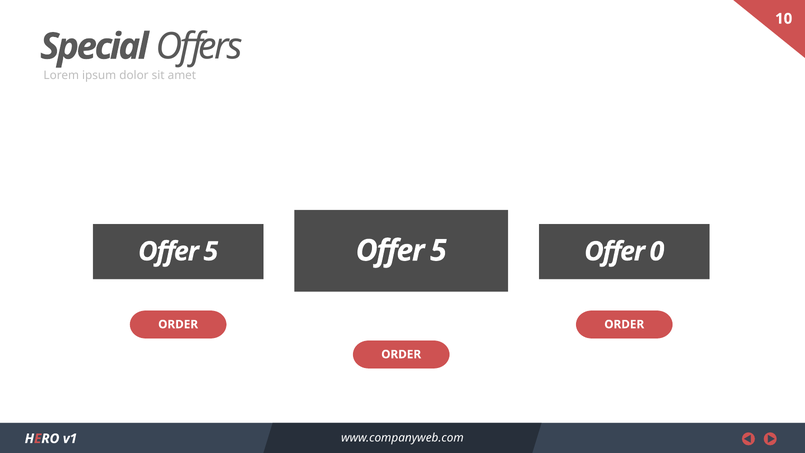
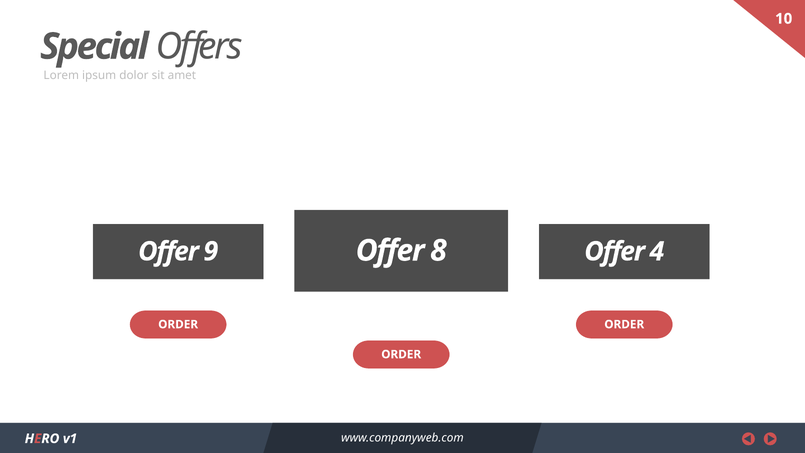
5 at (438, 251): 5 -> 8
5 at (211, 251): 5 -> 9
0: 0 -> 4
